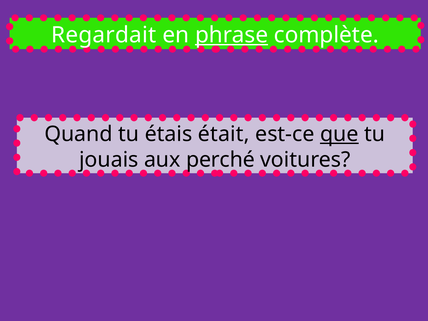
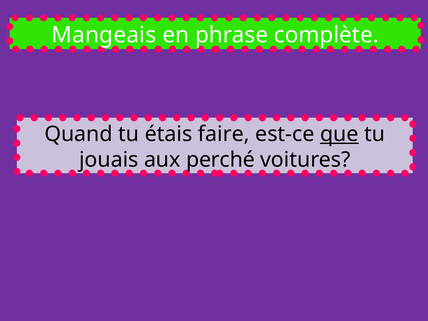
Regardait: Regardait -> Mangeais
phrase underline: present -> none
était: était -> faire
